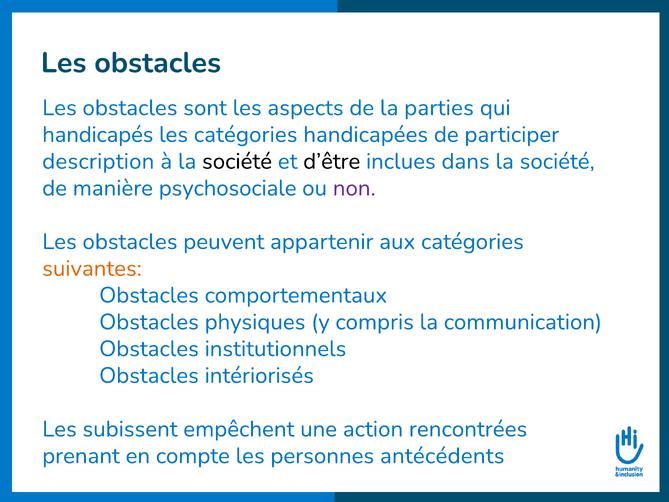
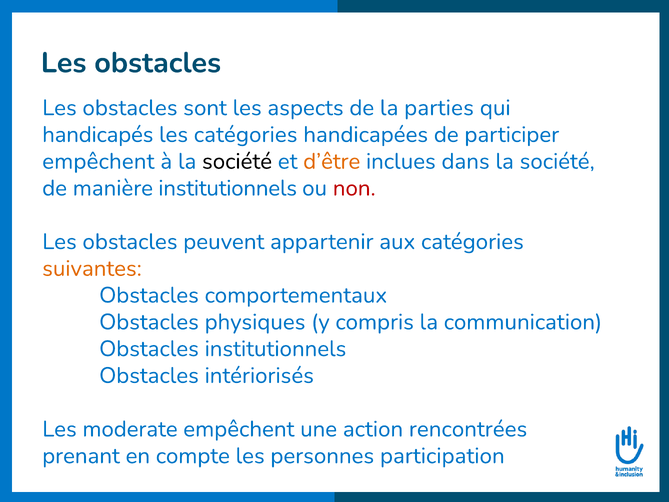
description at (98, 161): description -> empêchent
d’être colour: black -> orange
manière psychosociale: psychosociale -> institutionnels
non colour: purple -> red
subissent: subissent -> moderate
antécédents: antécédents -> participation
